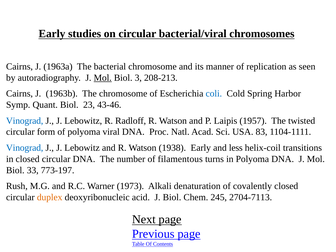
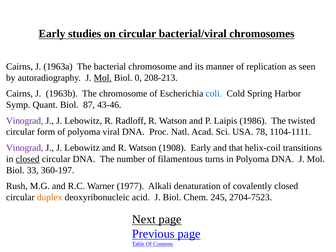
3: 3 -> 0
23: 23 -> 87
Vinograd at (25, 121) colour: blue -> purple
1957: 1957 -> 1986
83: 83 -> 78
Vinograd at (25, 148) colour: blue -> purple
1938: 1938 -> 1908
less: less -> that
closed at (28, 159) underline: none -> present
773-197: 773-197 -> 360-197
1973: 1973 -> 1977
2704-7113: 2704-7113 -> 2704-7523
